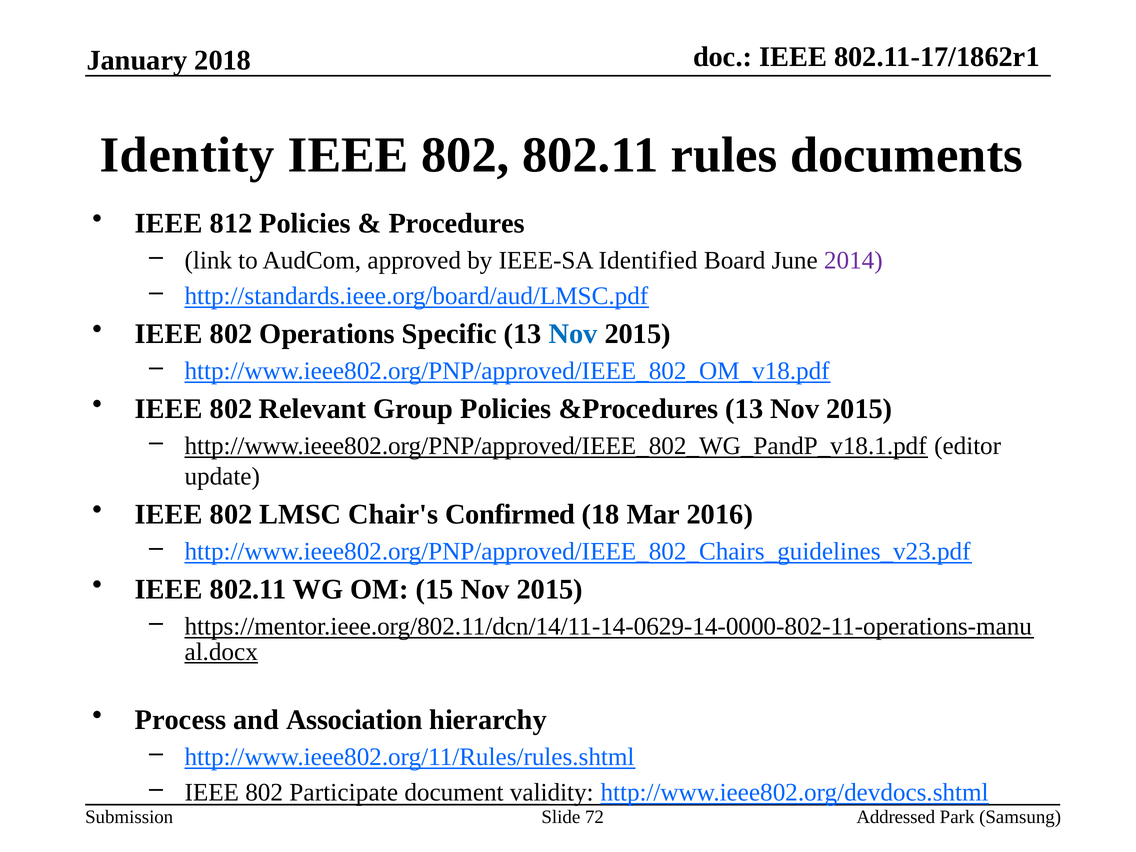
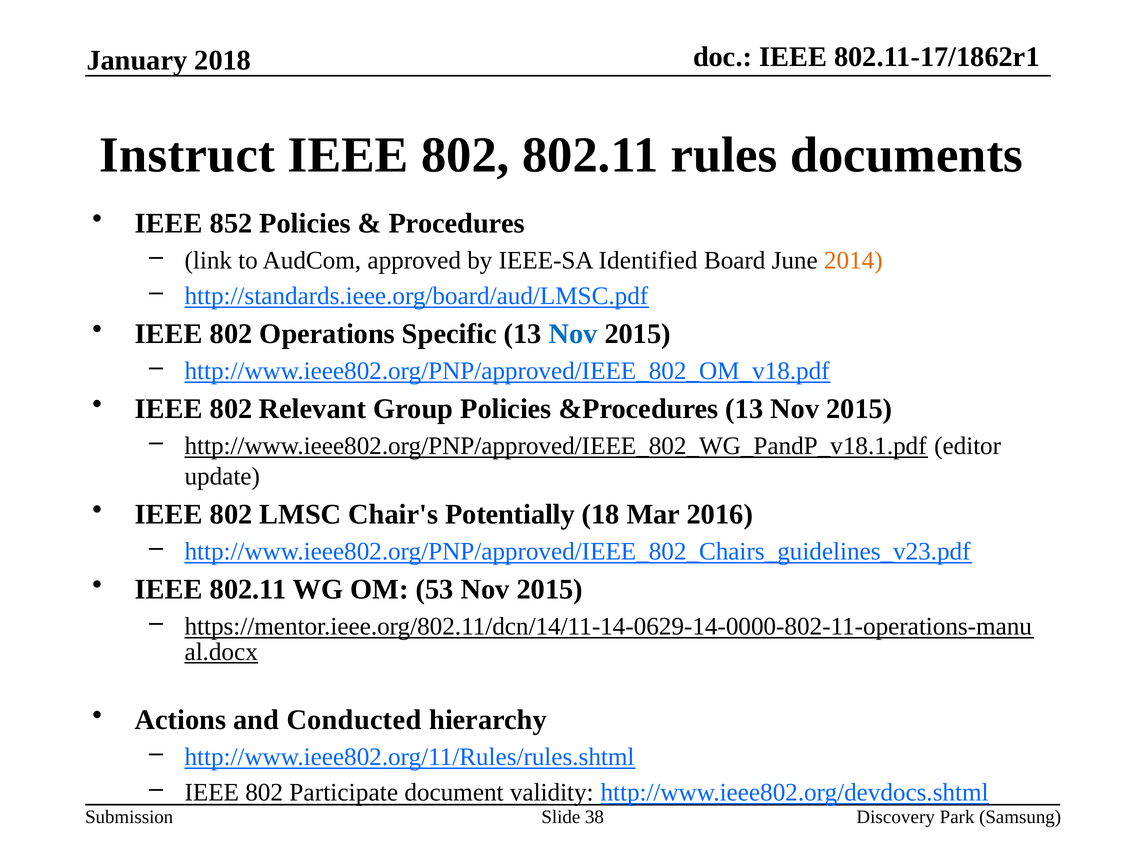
Identity: Identity -> Instruct
812: 812 -> 852
2014 colour: purple -> orange
Confirmed: Confirmed -> Potentially
15: 15 -> 53
Process: Process -> Actions
Association: Association -> Conducted
72: 72 -> 38
Addressed: Addressed -> Discovery
